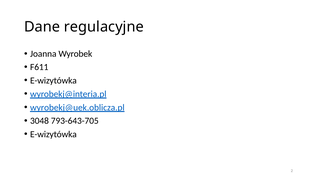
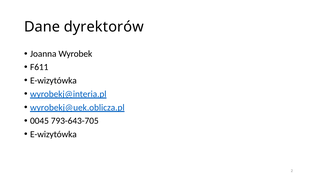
regulacyjne: regulacyjne -> dyrektorów
3048: 3048 -> 0045
